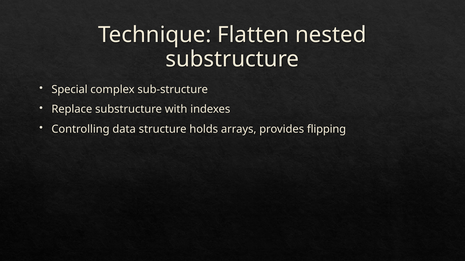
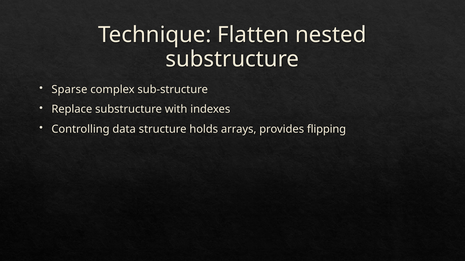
Special: Special -> Sparse
